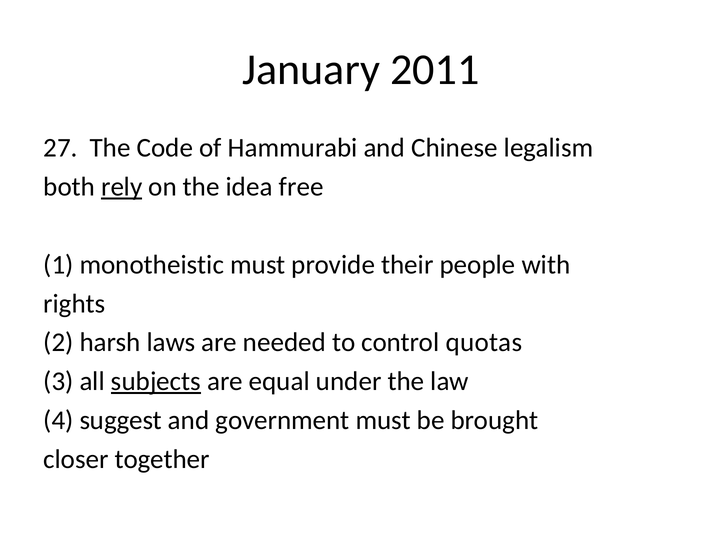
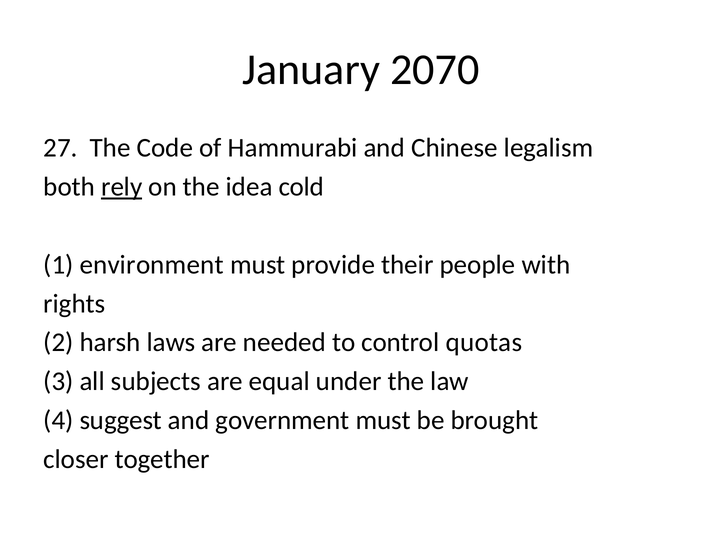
2011: 2011 -> 2070
free: free -> cold
monotheistic: monotheistic -> environment
subjects underline: present -> none
